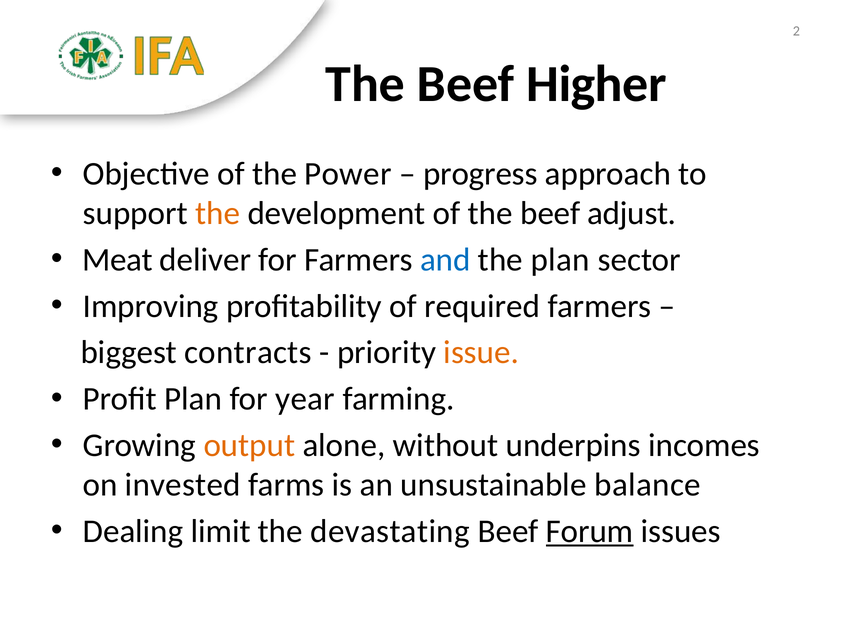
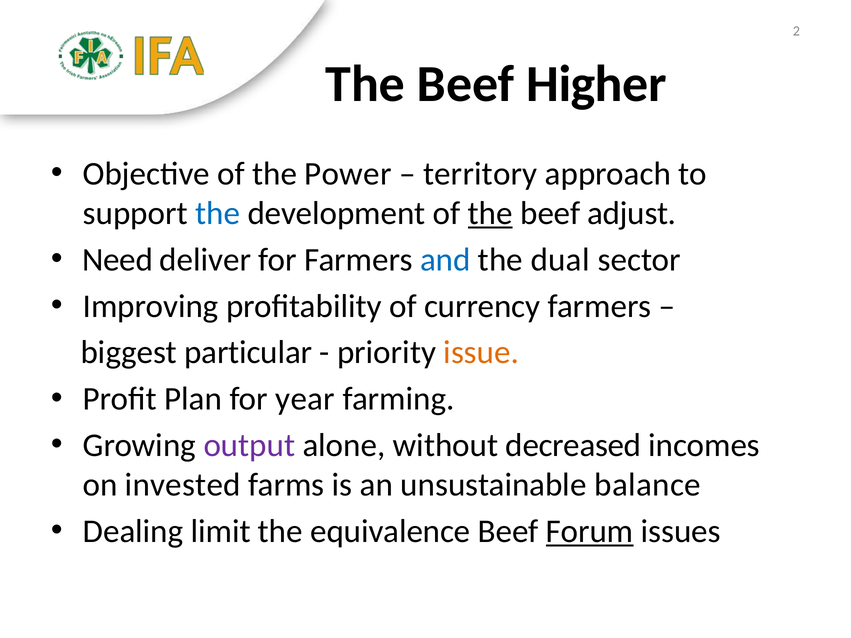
progress: progress -> territory
the at (218, 214) colour: orange -> blue
the at (490, 214) underline: none -> present
Meat: Meat -> Need
the plan: plan -> dual
required: required -> currency
contracts: contracts -> particular
output colour: orange -> purple
underpins: underpins -> decreased
devastating: devastating -> equivalence
